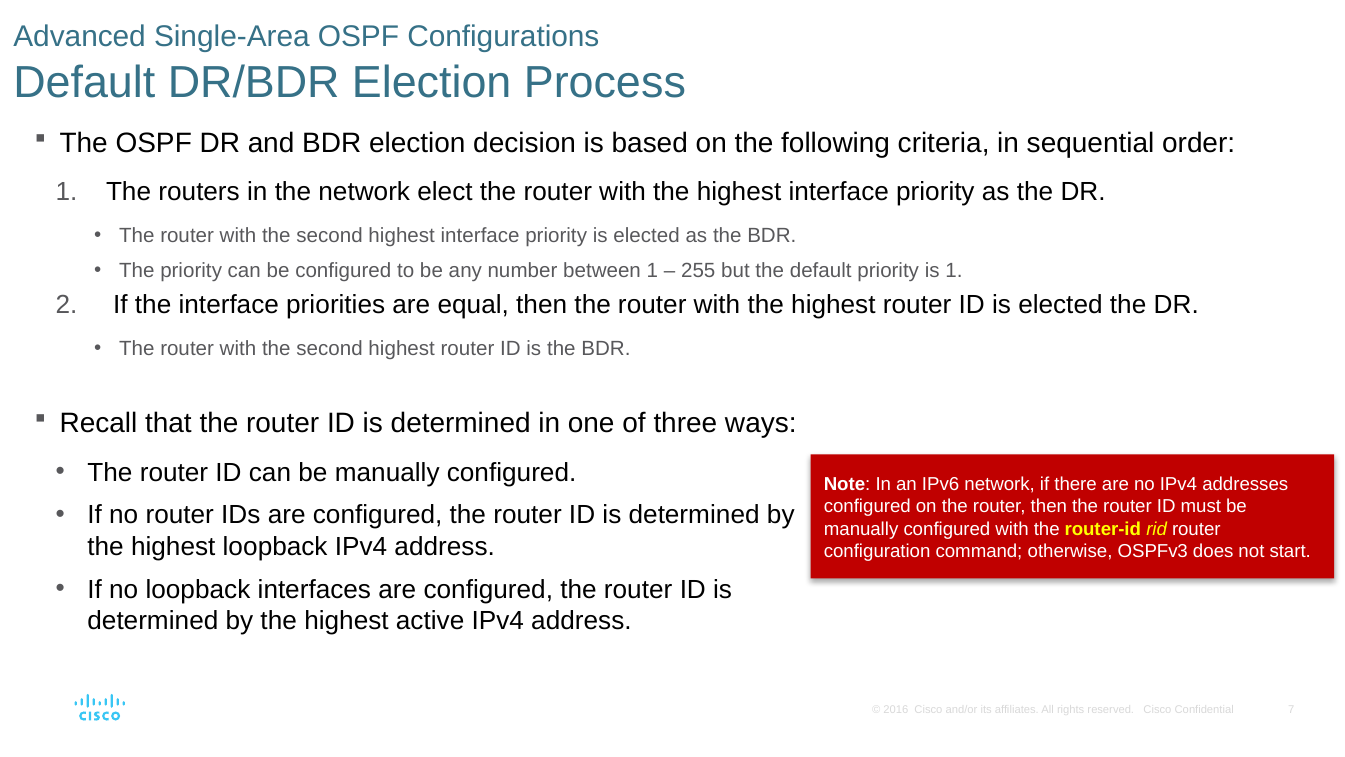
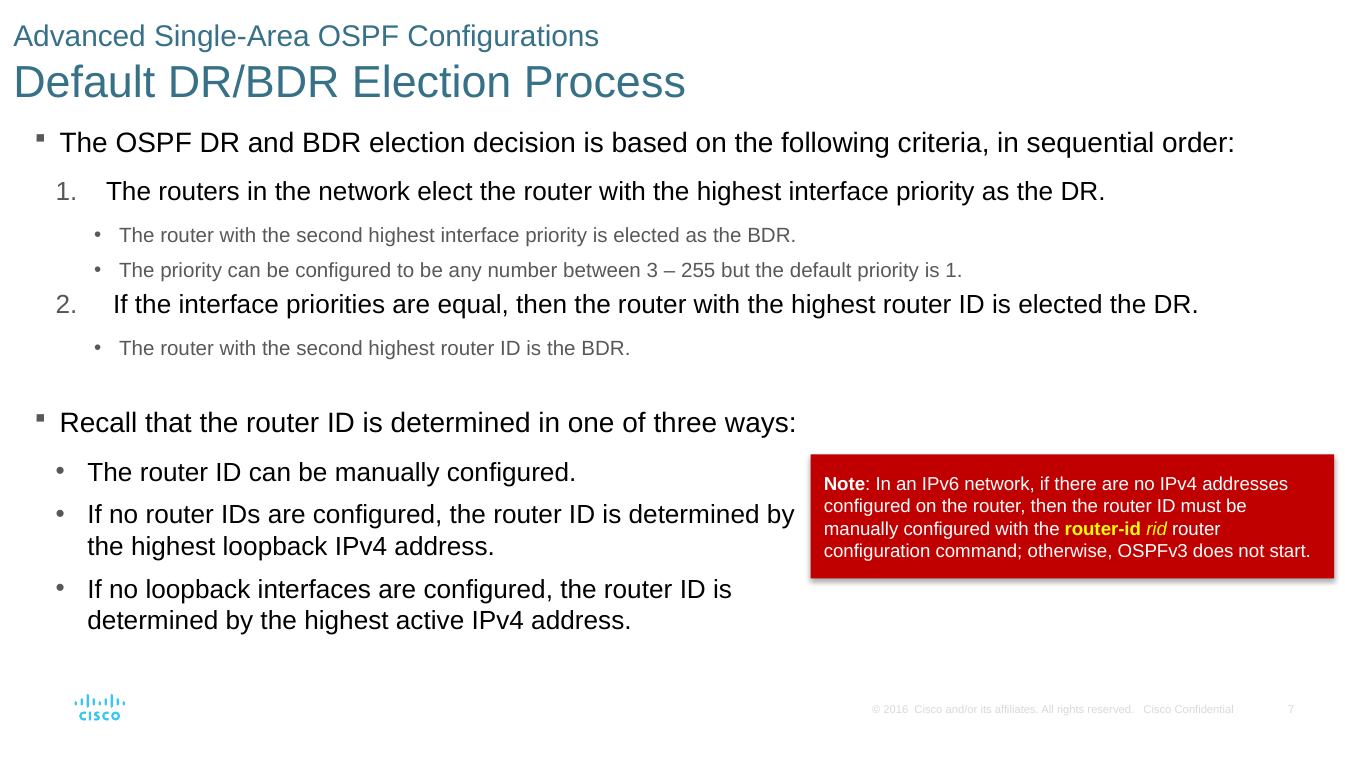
between 1: 1 -> 3
